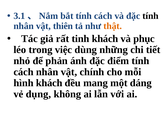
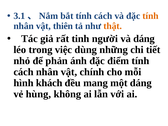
tính at (151, 16) colour: black -> orange
tinh khách: khách -> người
và phục: phục -> dáng
dụng: dụng -> hùng
